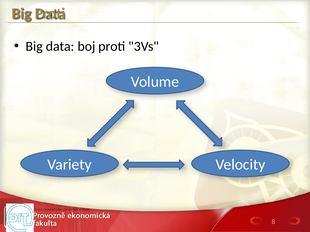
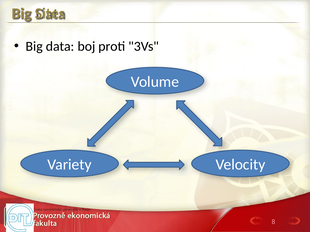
Big Proti: Proti -> Sites
